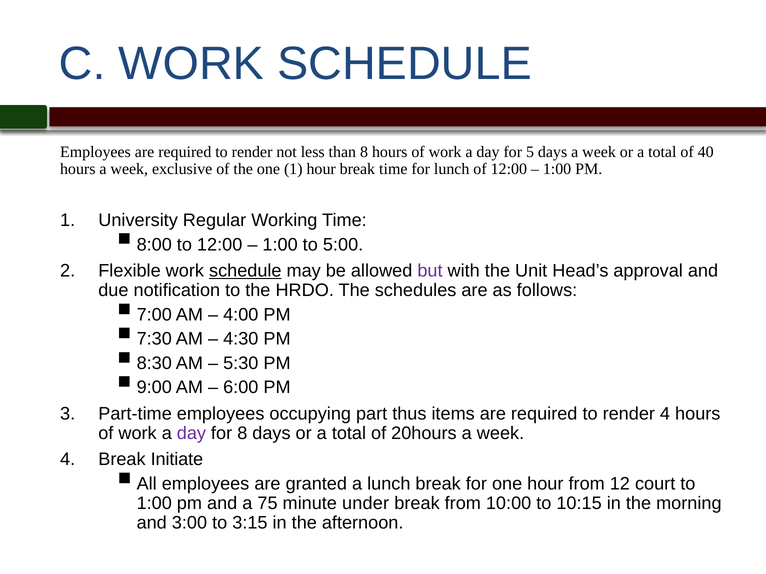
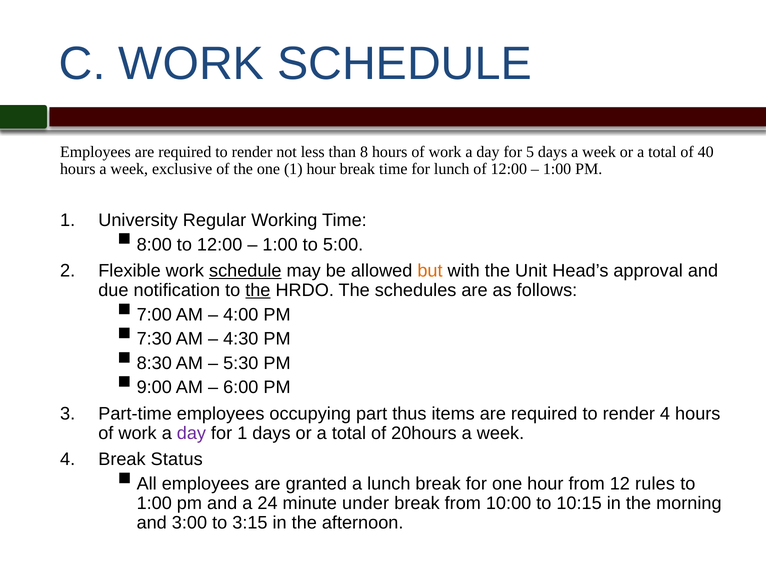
but colour: purple -> orange
the at (258, 291) underline: none -> present
for 8: 8 -> 1
Initiate: Initiate -> Status
court: court -> rules
75: 75 -> 24
